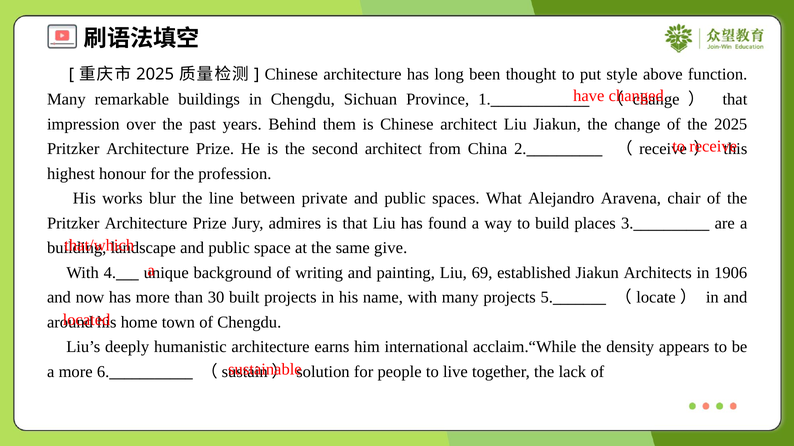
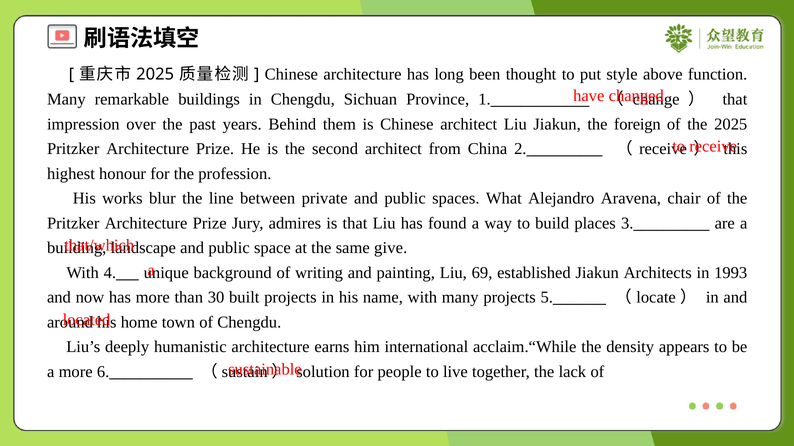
the change: change -> foreign
1906: 1906 -> 1993
